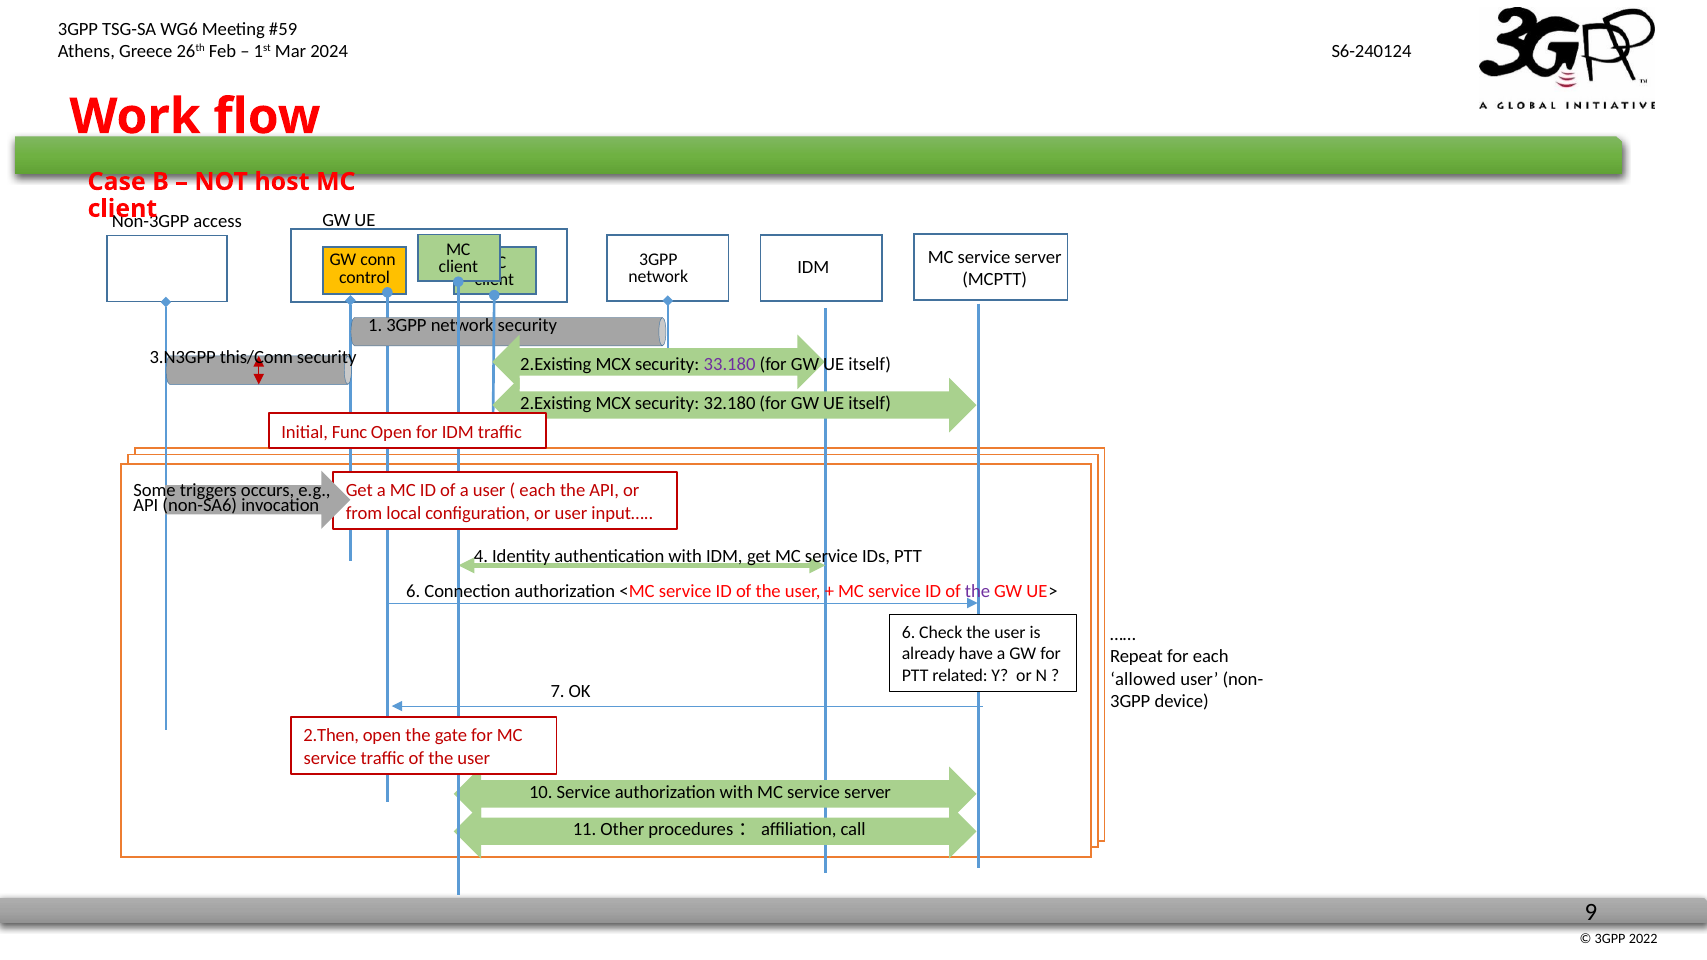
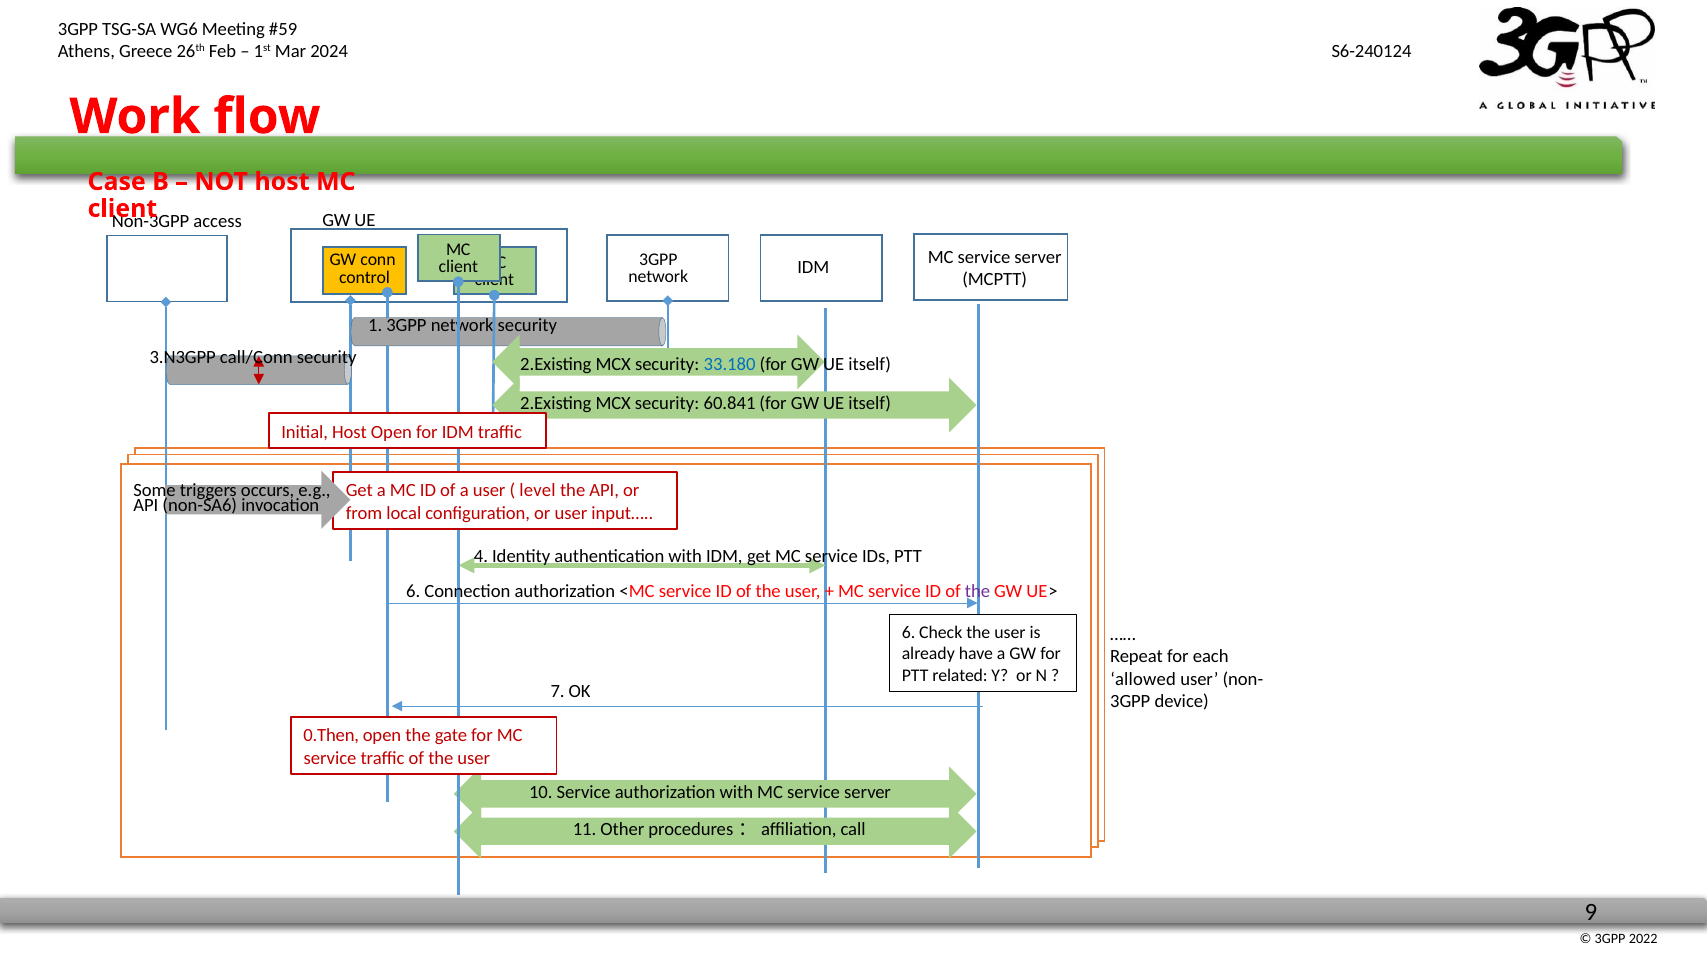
this/Conn: this/Conn -> call/Conn
33.180 colour: purple -> blue
32.180: 32.180 -> 60.841
Initial Func: Func -> Host
each at (538, 491): each -> level
2.Then: 2.Then -> 0.Then
